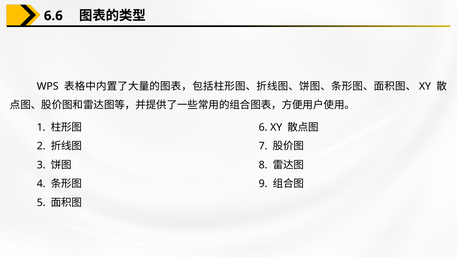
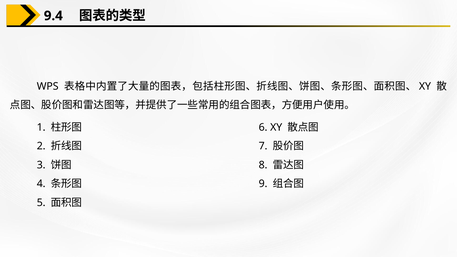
6.6: 6.6 -> 9.4
